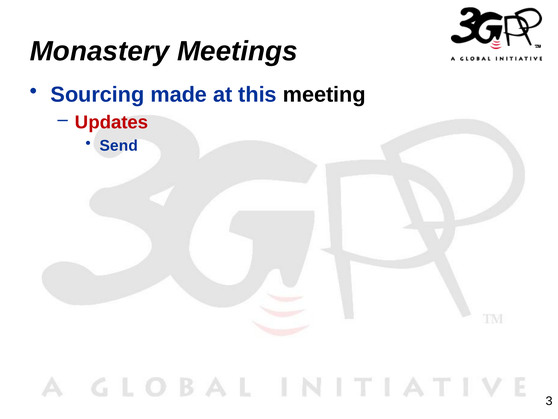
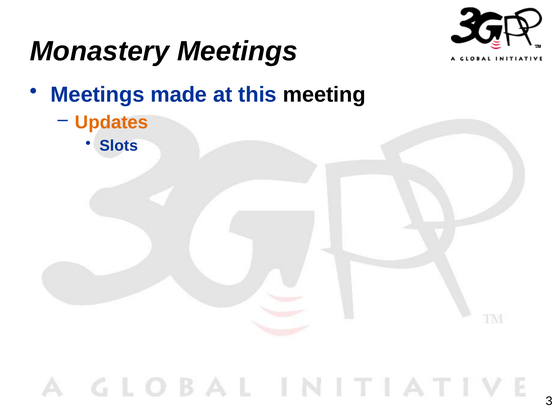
Sourcing at (98, 95): Sourcing -> Meetings
Updates colour: red -> orange
Send: Send -> Slots
